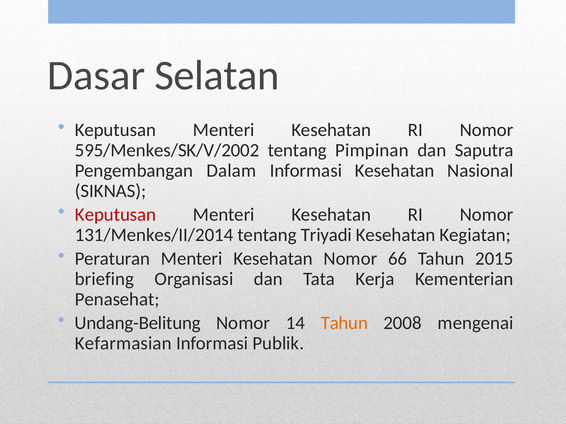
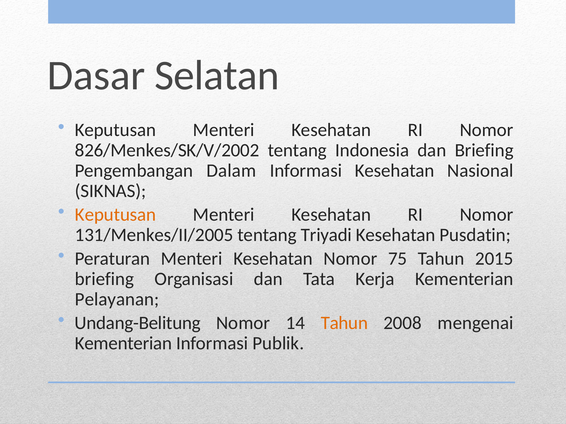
595/Menkes/SK/V/2002: 595/Menkes/SK/V/2002 -> 826/Menkes/SK/V/2002
Pimpinan: Pimpinan -> Indonesia
dan Saputra: Saputra -> Briefing
Keputusan at (116, 215) colour: red -> orange
131/Menkes/II/2014: 131/Menkes/II/2014 -> 131/Menkes/II/2005
Kegiatan: Kegiatan -> Pusdatin
66: 66 -> 75
Penasehat: Penasehat -> Pelayanan
Kefarmasian at (123, 344): Kefarmasian -> Kementerian
